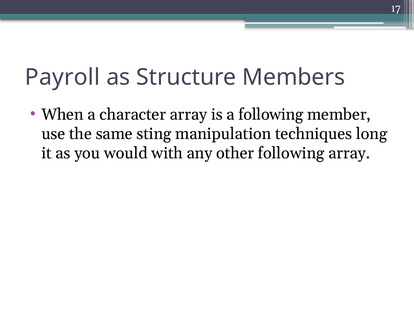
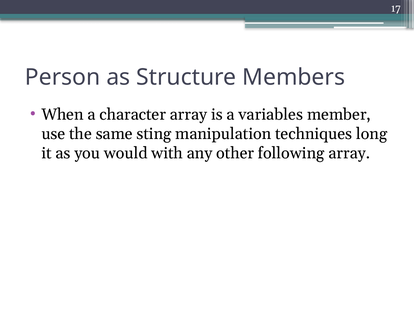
Payroll: Payroll -> Person
a following: following -> variables
